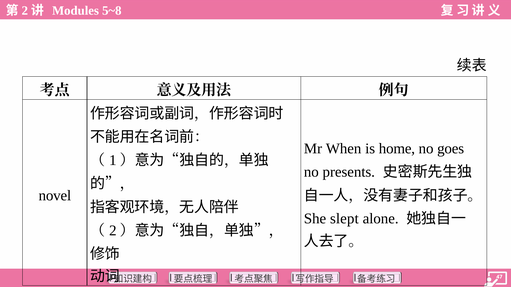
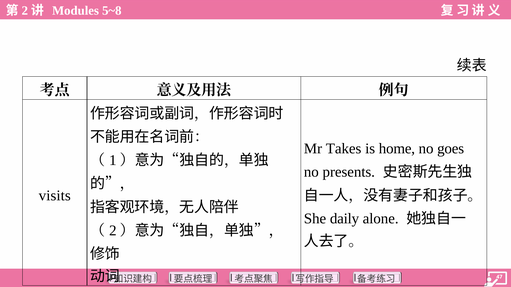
When: When -> Takes
novel: novel -> visits
slept: slept -> daily
